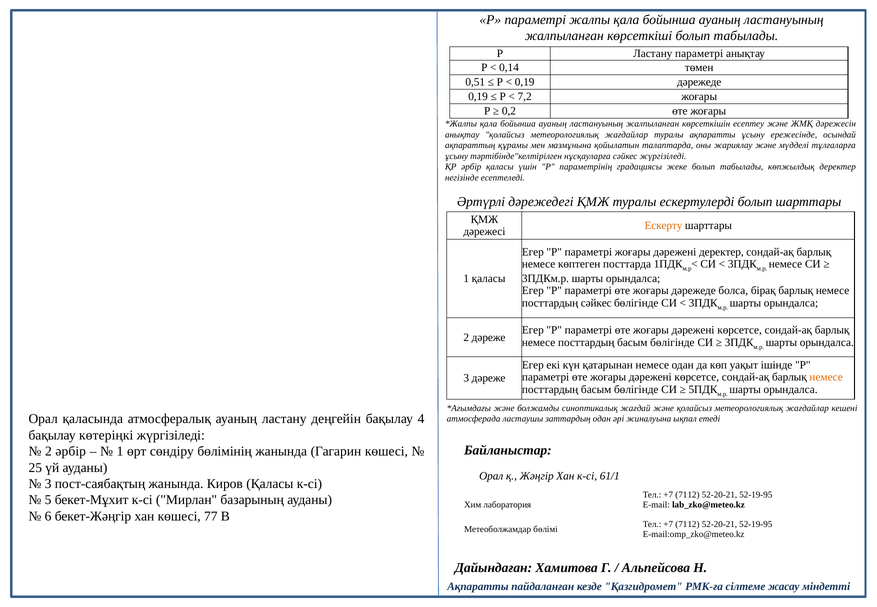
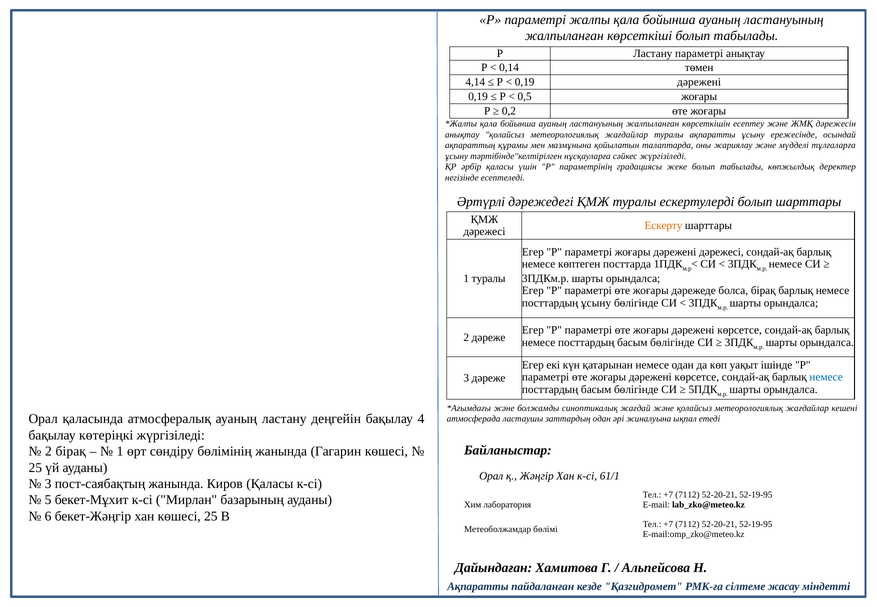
0,51: 0,51 -> 4,14
0,19 дәрежеде: дәрежеде -> дәрежені
7,2: 7,2 -> 0,5
дәрежені деректер: деректер -> дәрежесі
1 қаласы: қаласы -> туралы
посттардың сәйкес: сәйкес -> ұсыну
немесе at (826, 377) colour: orange -> blue
2 әрбір: әрбір -> бірақ
көшесі 77: 77 -> 25
